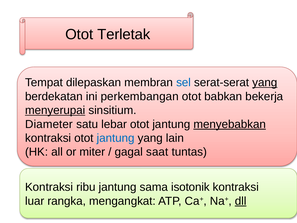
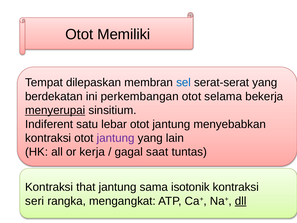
Terletak: Terletak -> Memiliki
yang at (265, 82) underline: present -> none
babkan: babkan -> selama
Diameter: Diameter -> Indiferent
menyebabkan underline: present -> none
jantung at (116, 138) colour: blue -> purple
miter: miter -> kerja
ribu: ribu -> that
luar: luar -> seri
